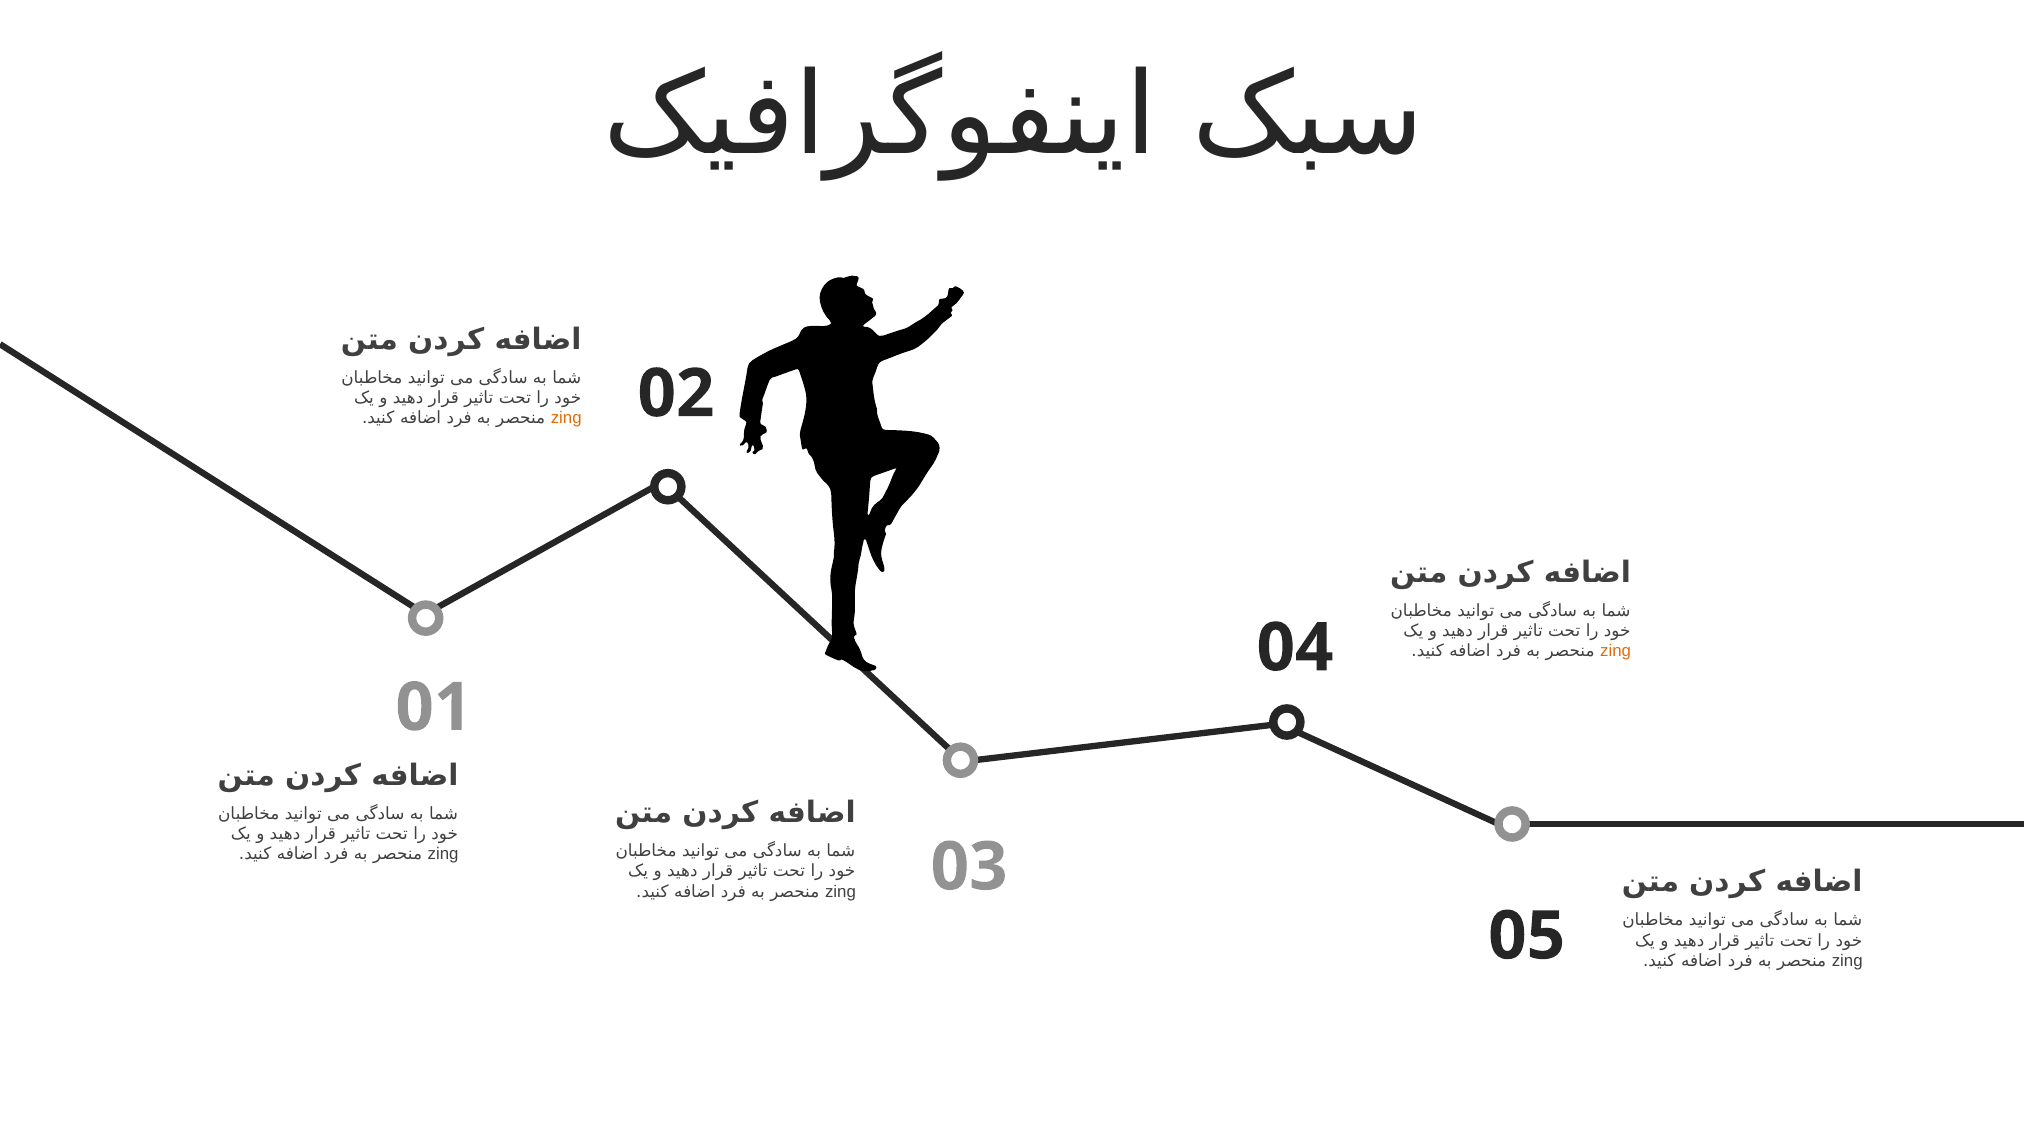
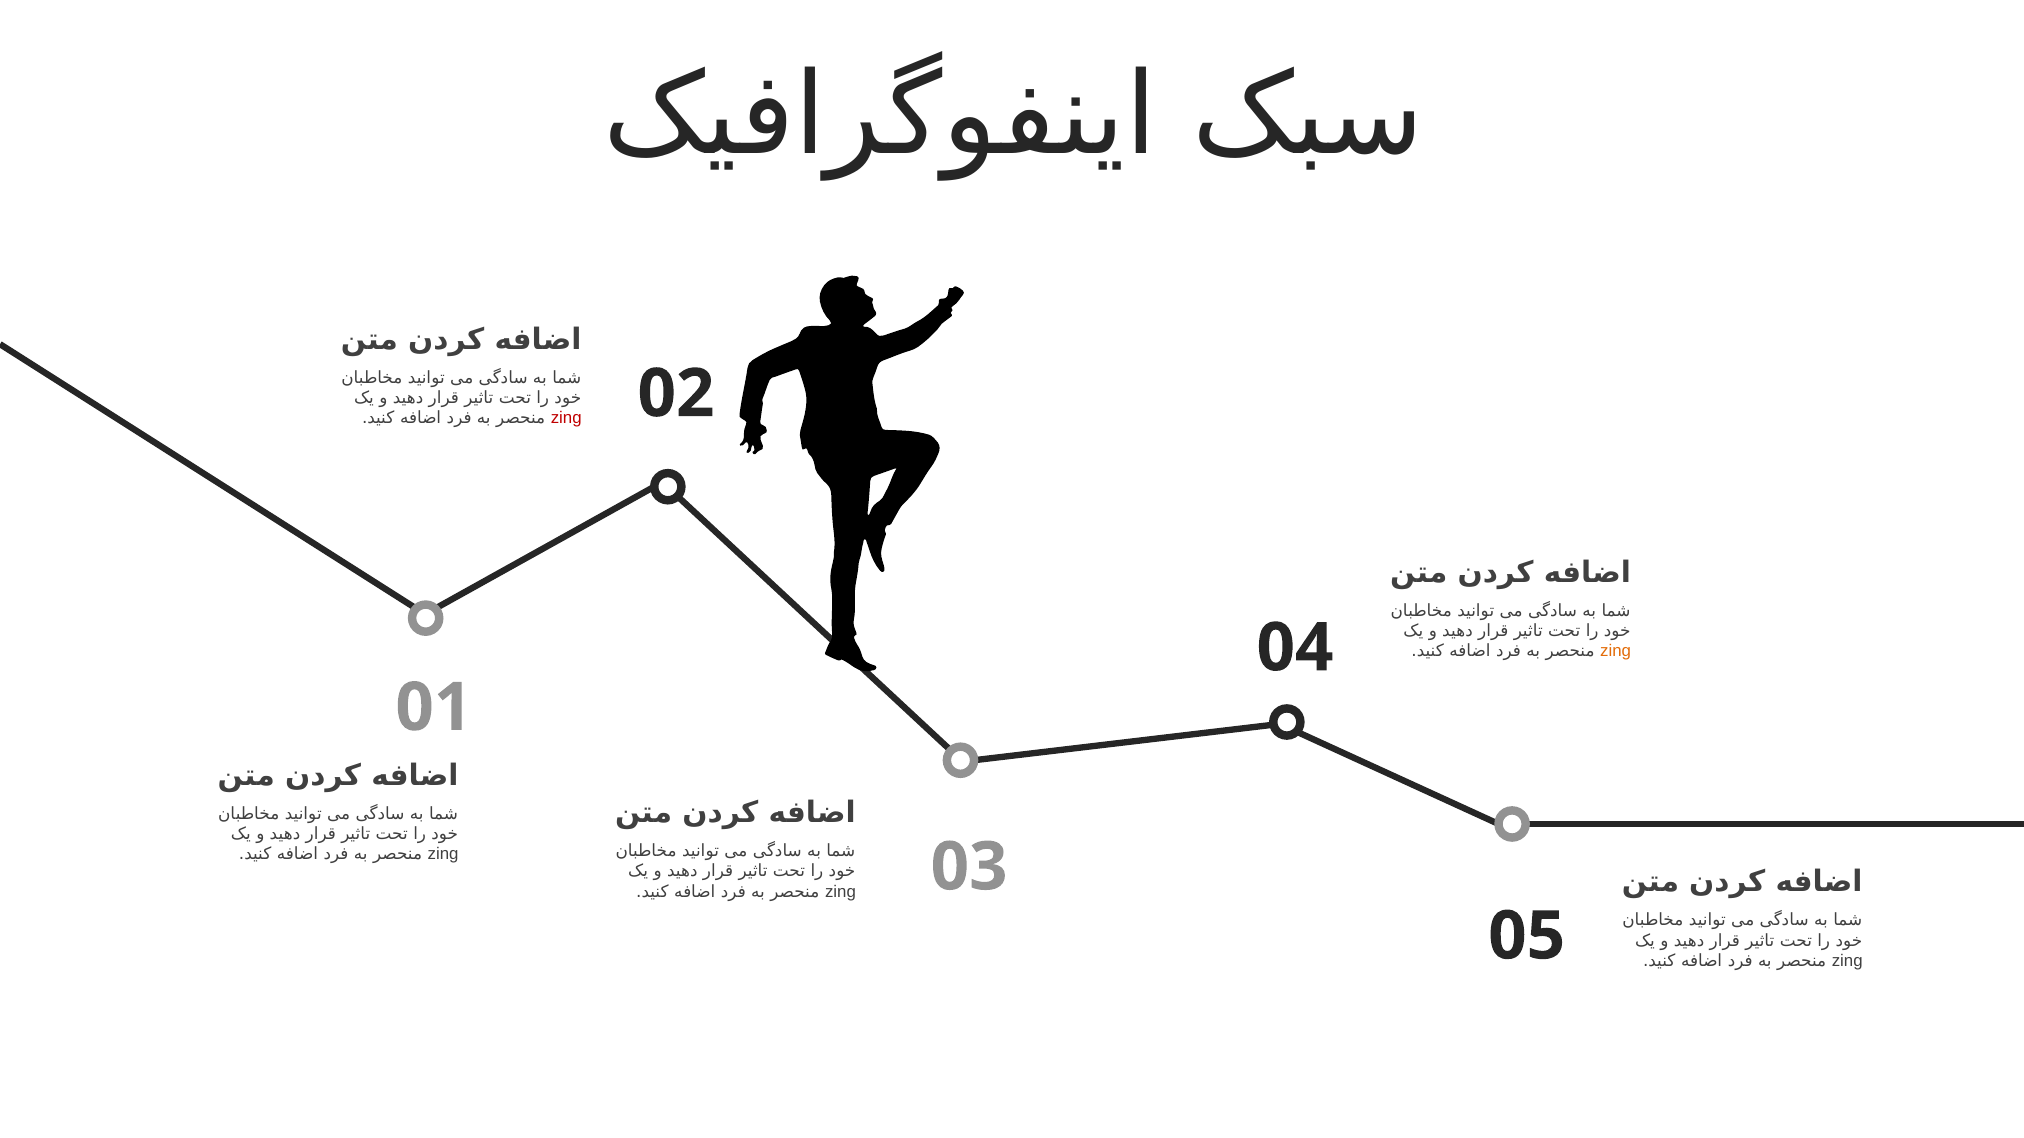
zing at (566, 418) colour: orange -> red
